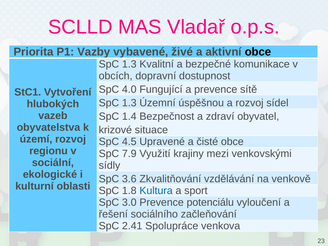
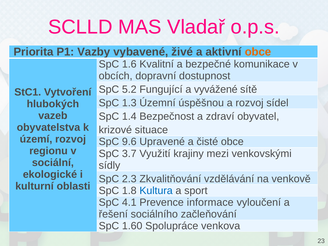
obce at (258, 52) colour: black -> orange
1.3 at (129, 64): 1.3 -> 1.6
4.0: 4.0 -> 5.2
a prevence: prevence -> vyvážené
4.5: 4.5 -> 9.6
7.9: 7.9 -> 3.7
3.6: 3.6 -> 2.3
3.0: 3.0 -> 4.1
potenciálu: potenciálu -> informace
2.41: 2.41 -> 1.60
